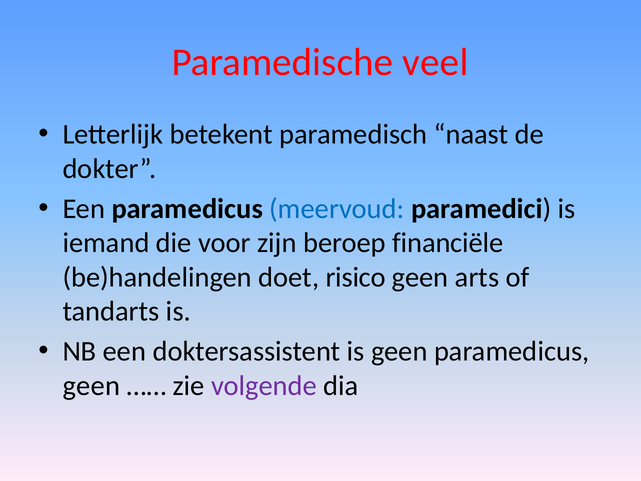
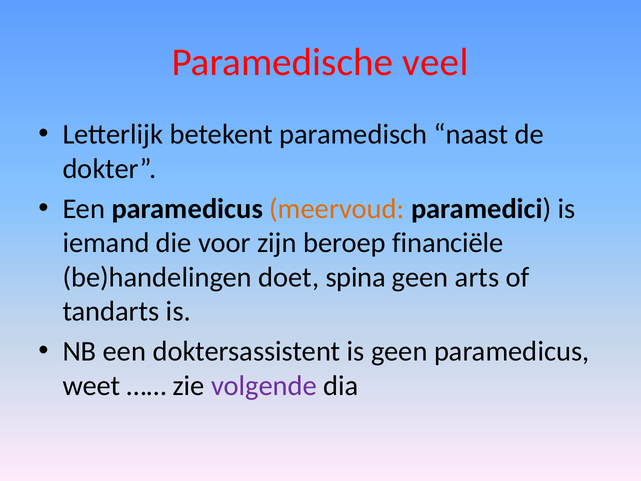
meervoud colour: blue -> orange
risico: risico -> spina
geen at (91, 385): geen -> weet
